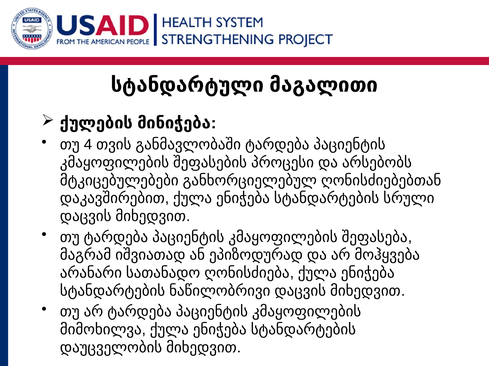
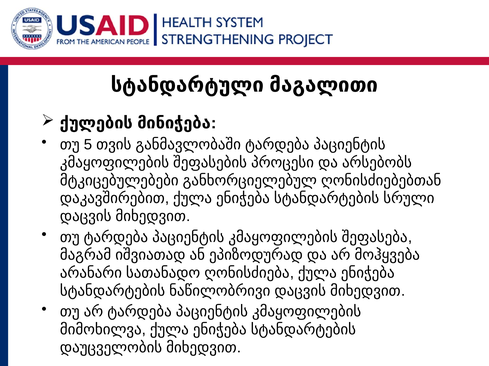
4: 4 -> 5
